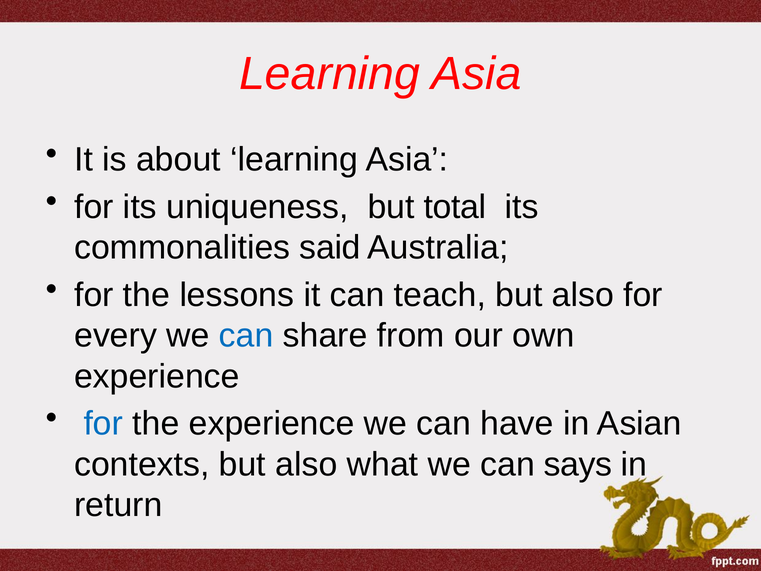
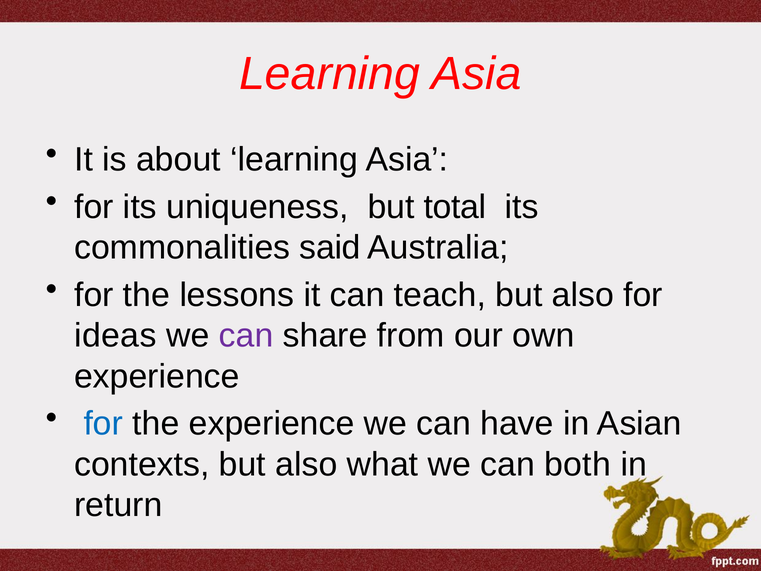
every: every -> ideas
can at (246, 336) colour: blue -> purple
says: says -> both
